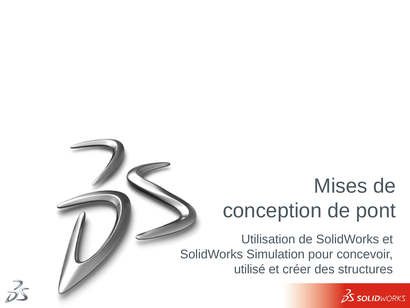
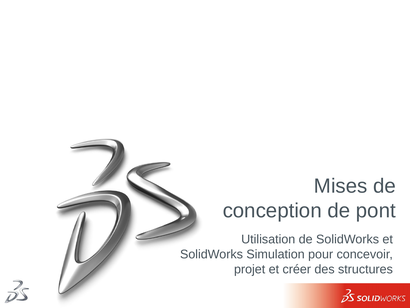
utilisé: utilisé -> projet
